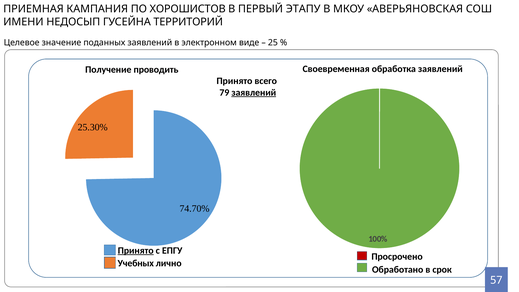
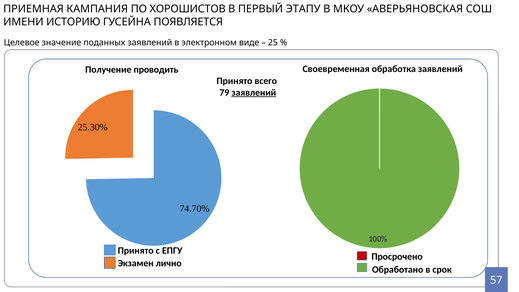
НЕДОСЫП: НЕДОСЫП -> ИСТОРИЮ
ТЕРРИТОРИЙ: ТЕРРИТОРИЙ -> ПОЯВЛЯЕТСЯ
Принято at (136, 250) underline: present -> none
Учебных: Учебных -> Экзамен
